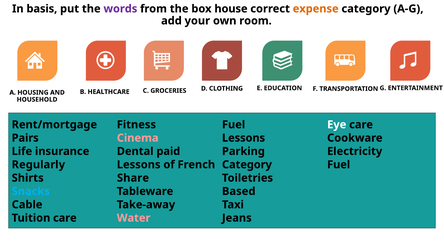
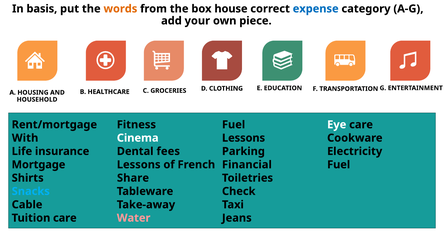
words colour: purple -> orange
expense colour: orange -> blue
room: room -> piece
Pairs: Pairs -> With
Cinema colour: pink -> white
paid: paid -> fees
Regularly: Regularly -> Mortgage
Category at (247, 164): Category -> Financial
Based: Based -> Check
